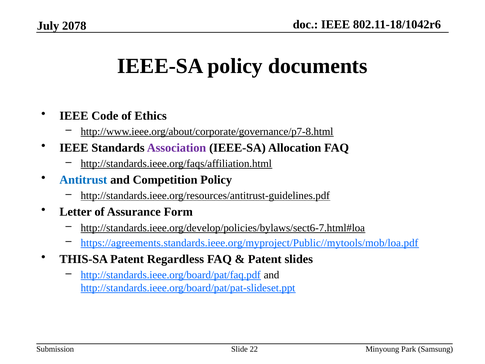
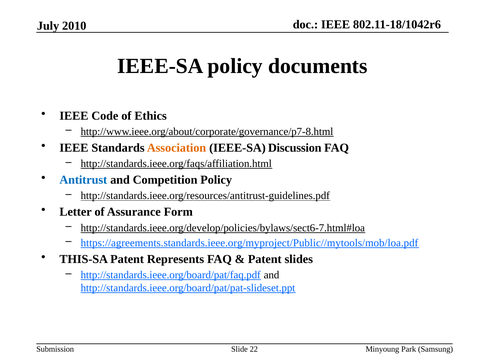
2078: 2078 -> 2010
Association colour: purple -> orange
Allocation: Allocation -> Discussion
Regardless: Regardless -> Represents
